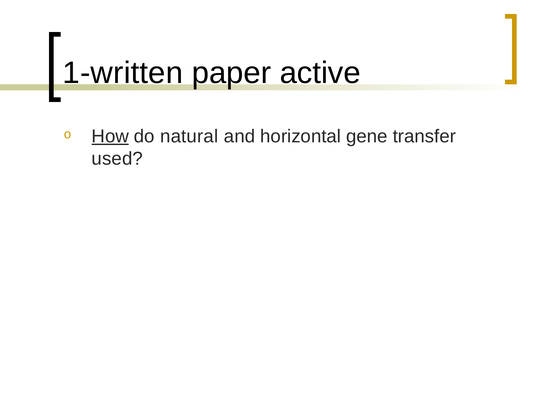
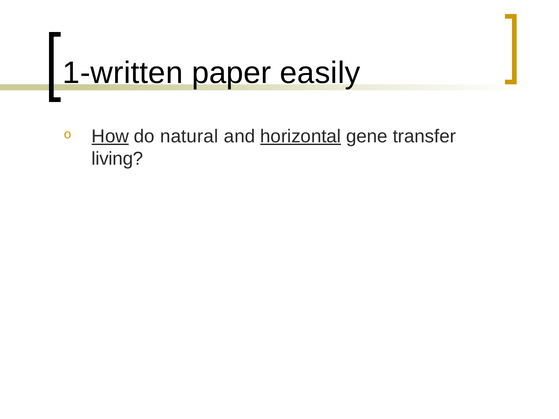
active: active -> easily
horizontal underline: none -> present
used: used -> living
